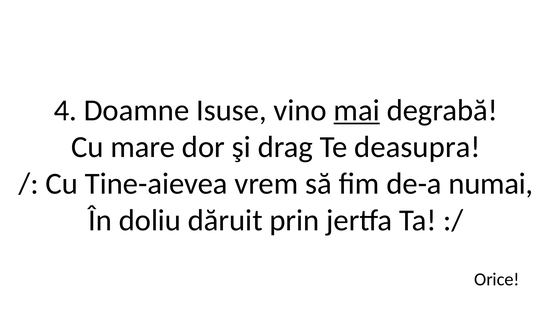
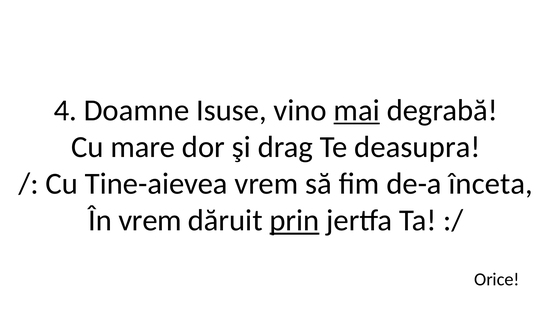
numai: numai -> înceta
În doliu: doliu -> vrem
prin underline: none -> present
